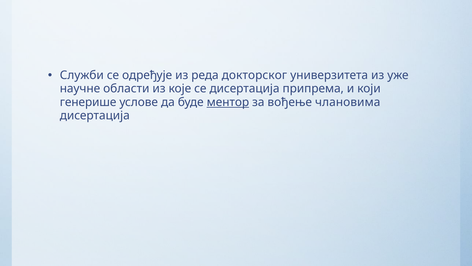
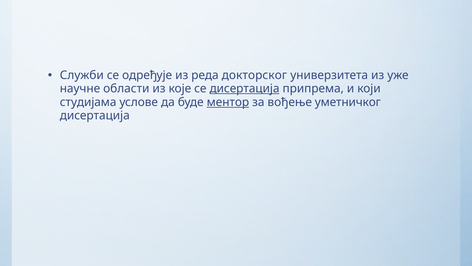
дисертација at (244, 89) underline: none -> present
генерише: генерише -> студијама
члановима: члановима -> уметничког
